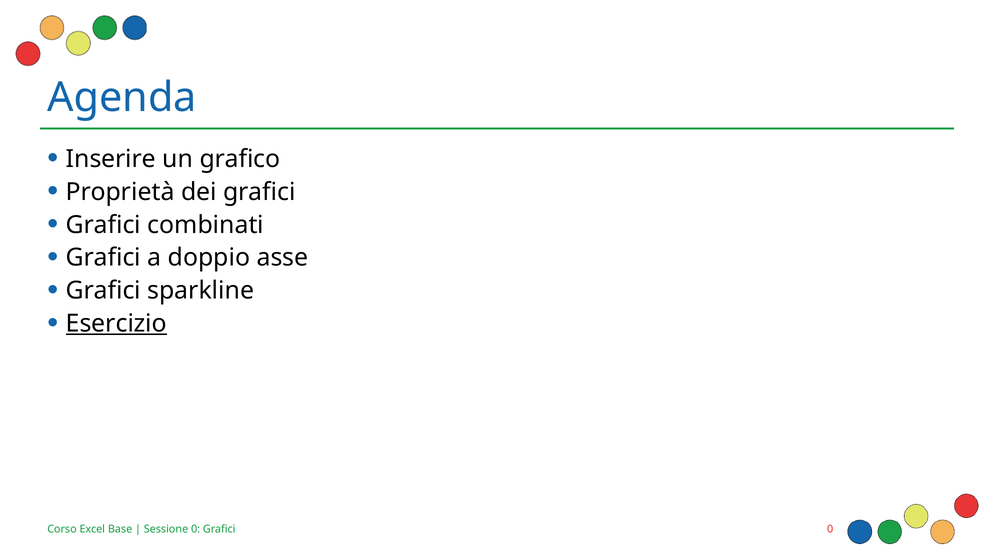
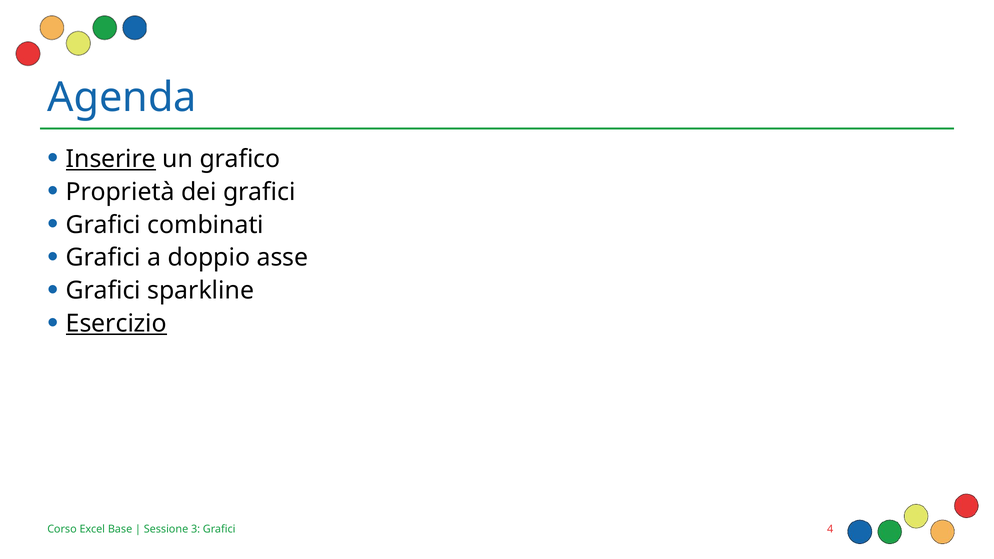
Inserire underline: none -> present
Sessione 0: 0 -> 3
Grafici 0: 0 -> 4
